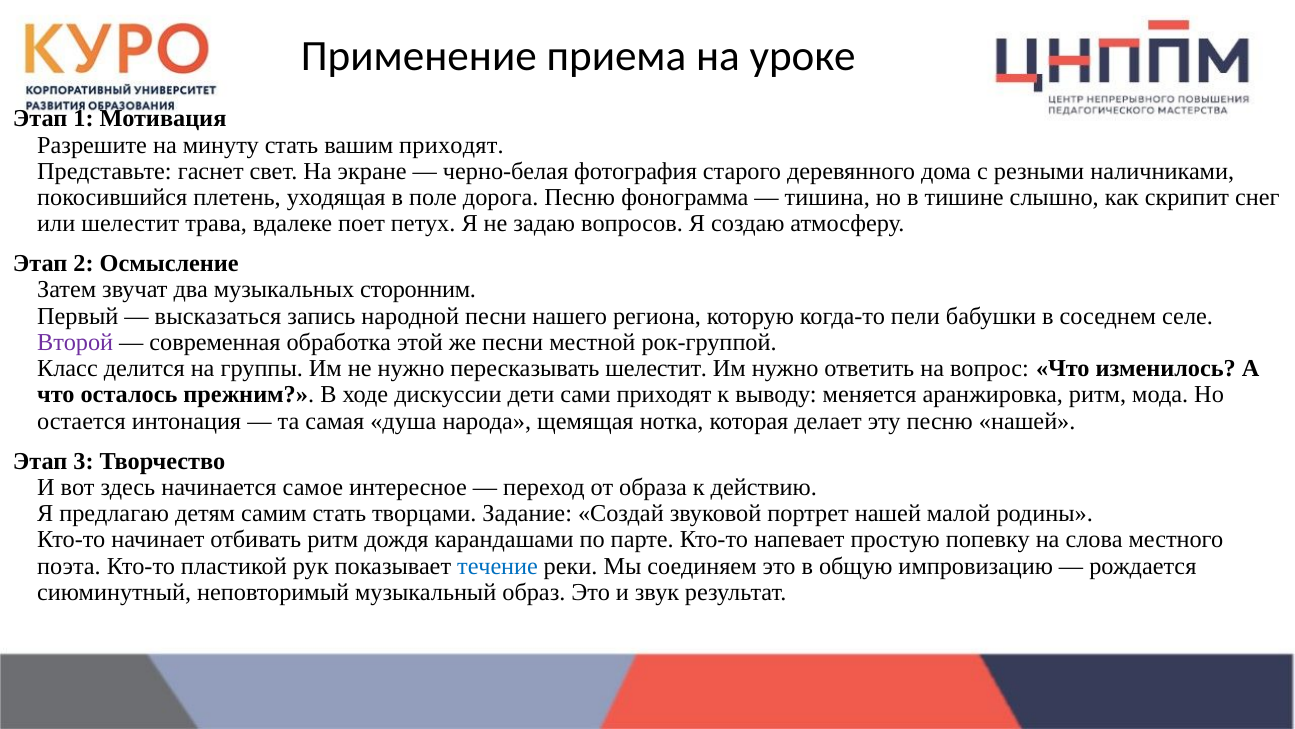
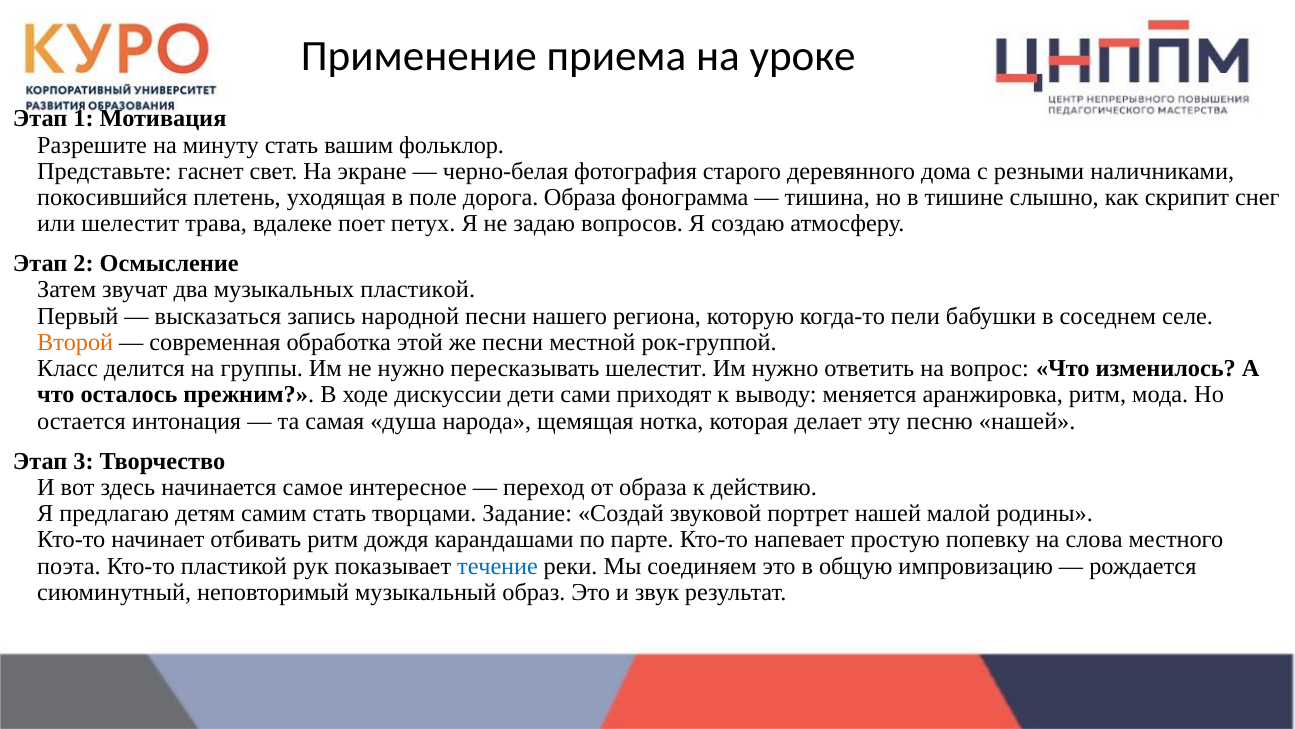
вашим приходят: приходят -> фольклор
дорога Песню: Песню -> Образа
музыкальных сторонним: сторонним -> пластикой
Второй colour: purple -> orange
